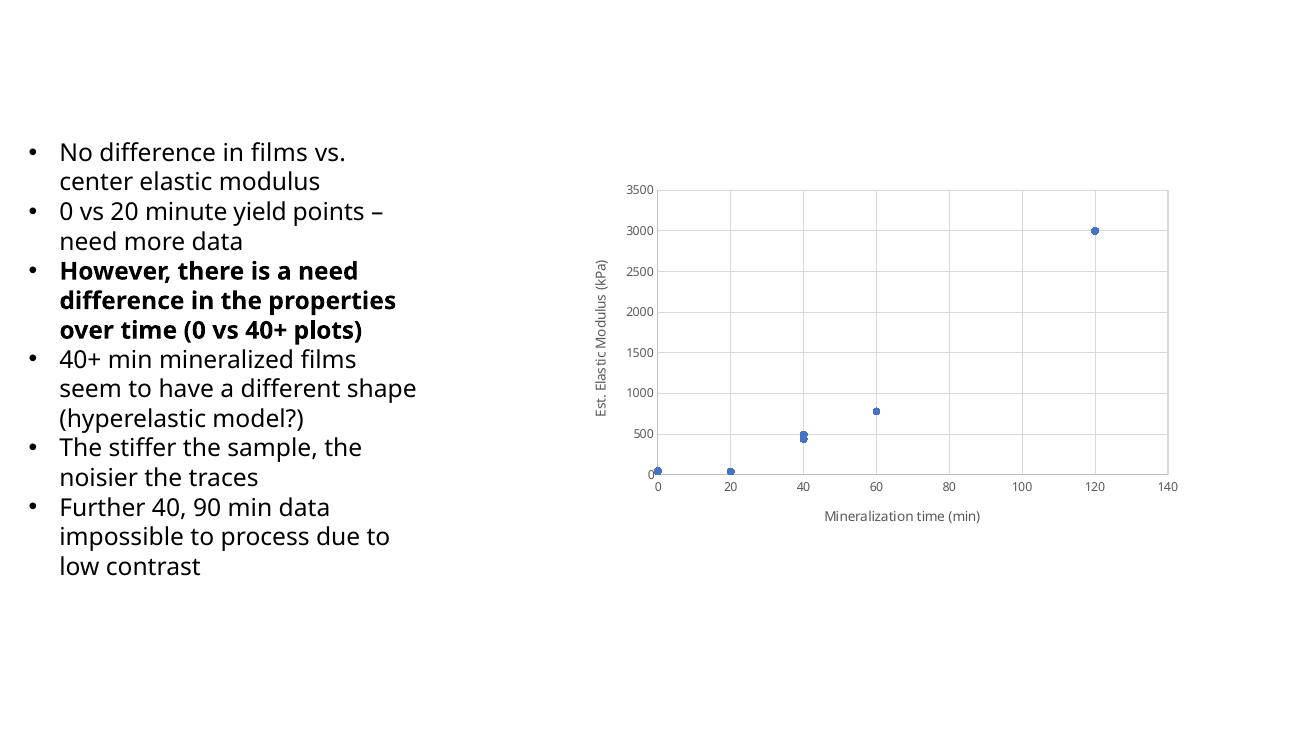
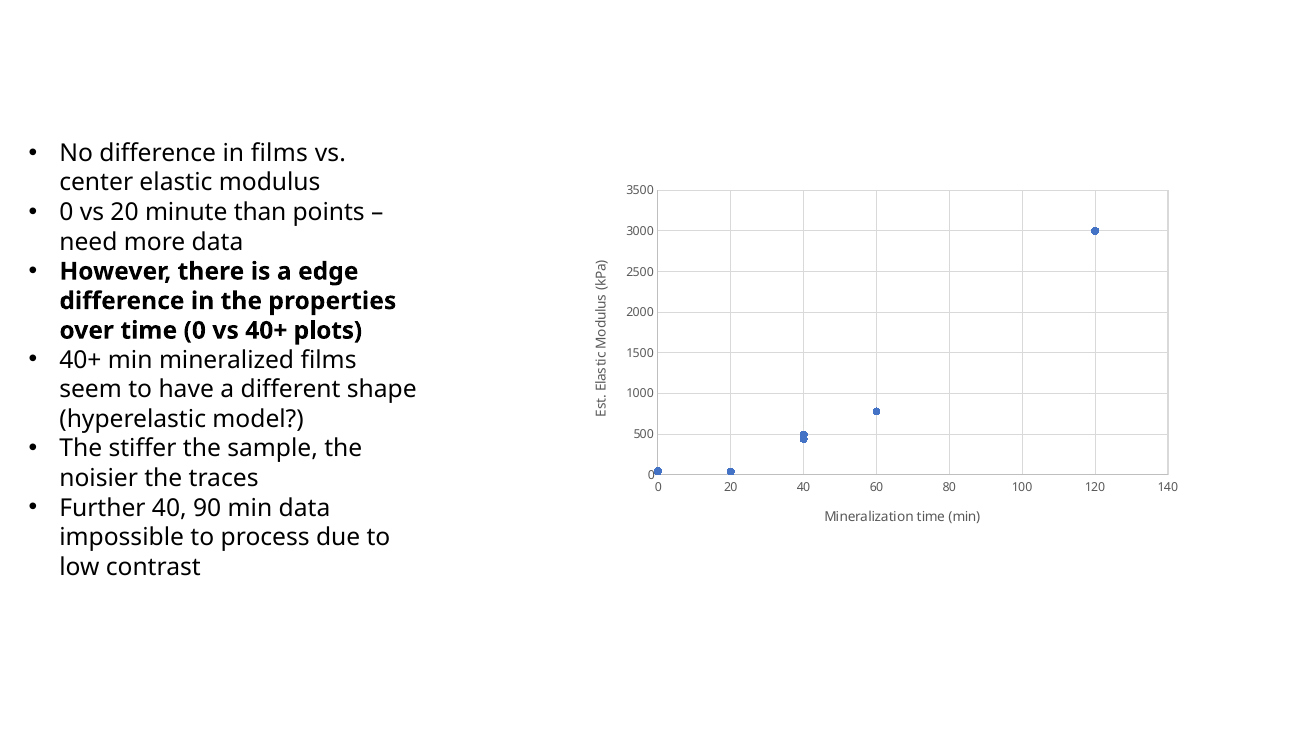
yield: yield -> than
a need: need -> edge
